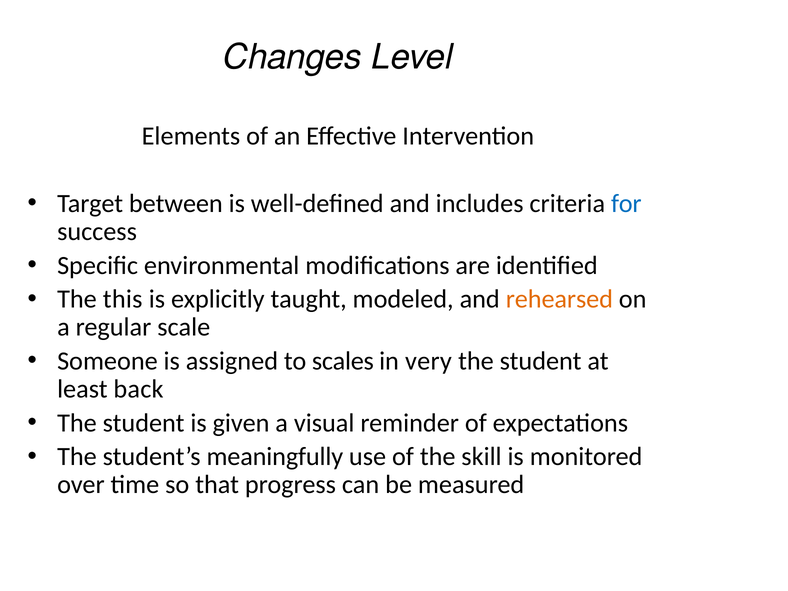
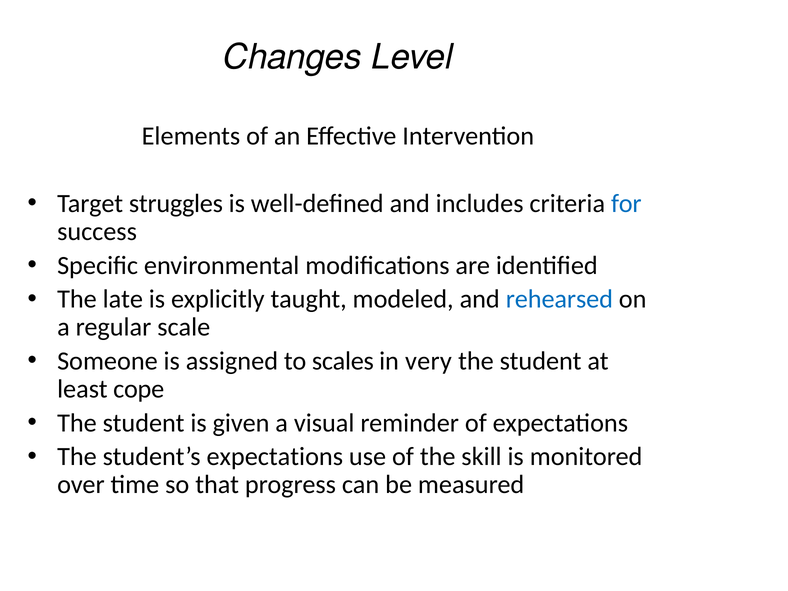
between: between -> struggles
this: this -> late
rehearsed colour: orange -> blue
back: back -> cope
student’s meaningfully: meaningfully -> expectations
